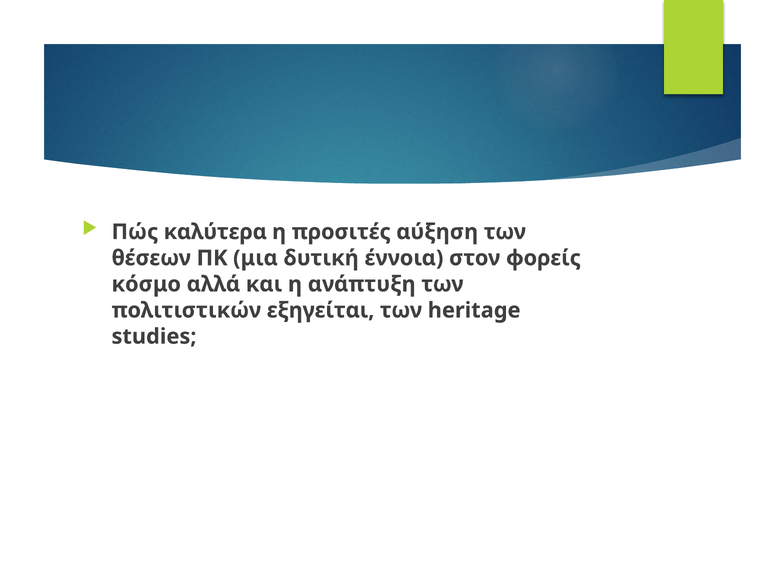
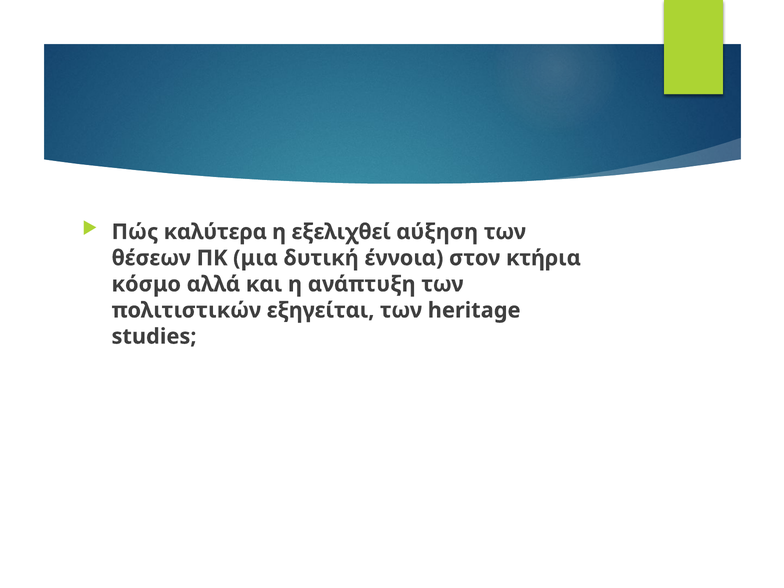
προσιτές: προσιτές -> εξελιχθεί
φορείς: φορείς -> κτήρια
